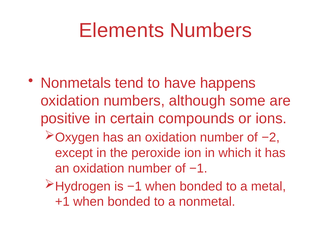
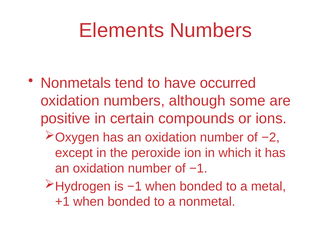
happens: happens -> occurred
